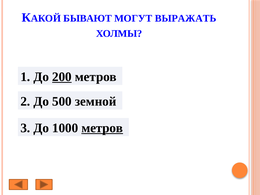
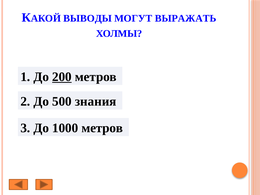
БЫВАЮТ: БЫВАЮТ -> ВЫВОДЫ
земной: земной -> знания
метров at (102, 128) underline: present -> none
